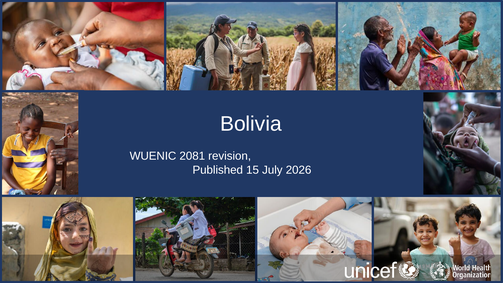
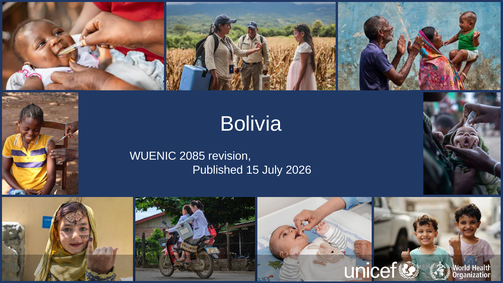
2081: 2081 -> 2085
